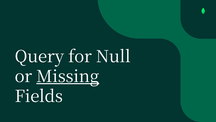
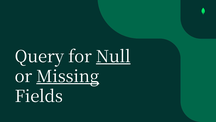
Null underline: none -> present
